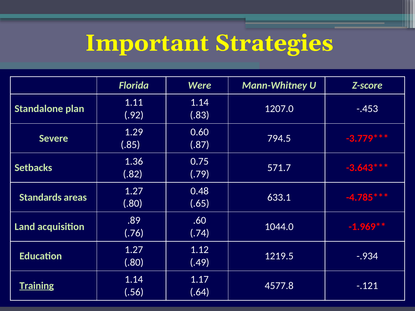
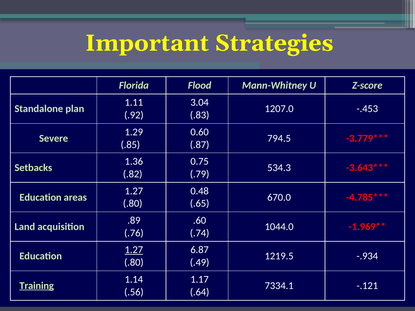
Were: Were -> Flood
1.14 at (200, 103): 1.14 -> 3.04
571.7: 571.7 -> 534.3
Standards at (41, 197): Standards -> Education
633.1: 633.1 -> 670.0
1.27 at (134, 250) underline: none -> present
1.12: 1.12 -> 6.87
4577.8: 4577.8 -> 7334.1
